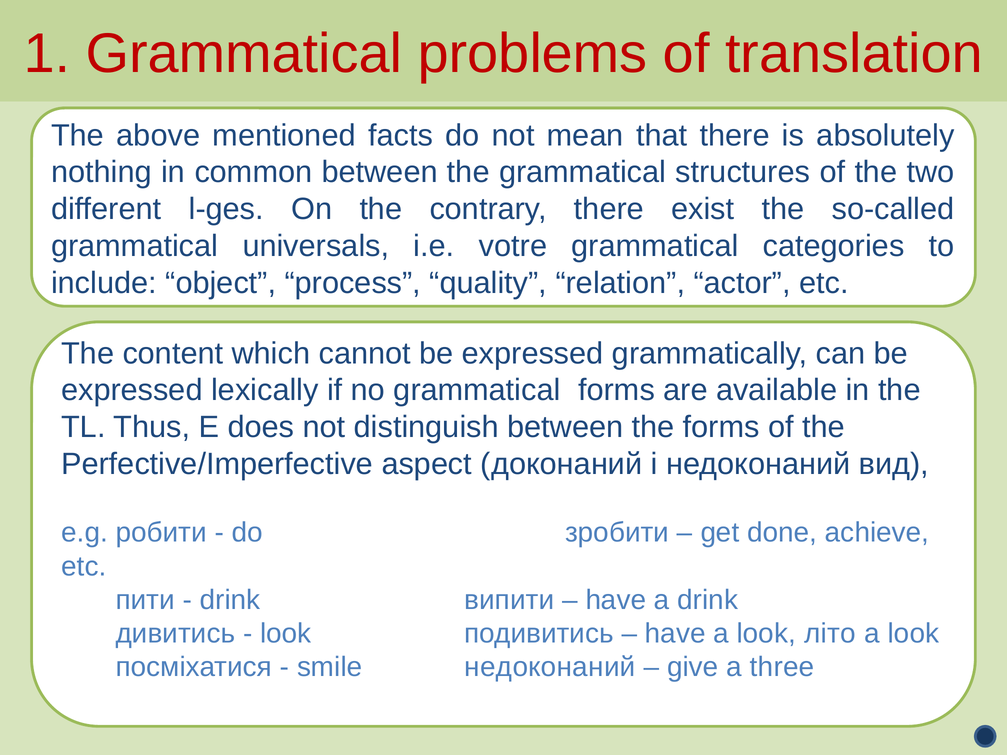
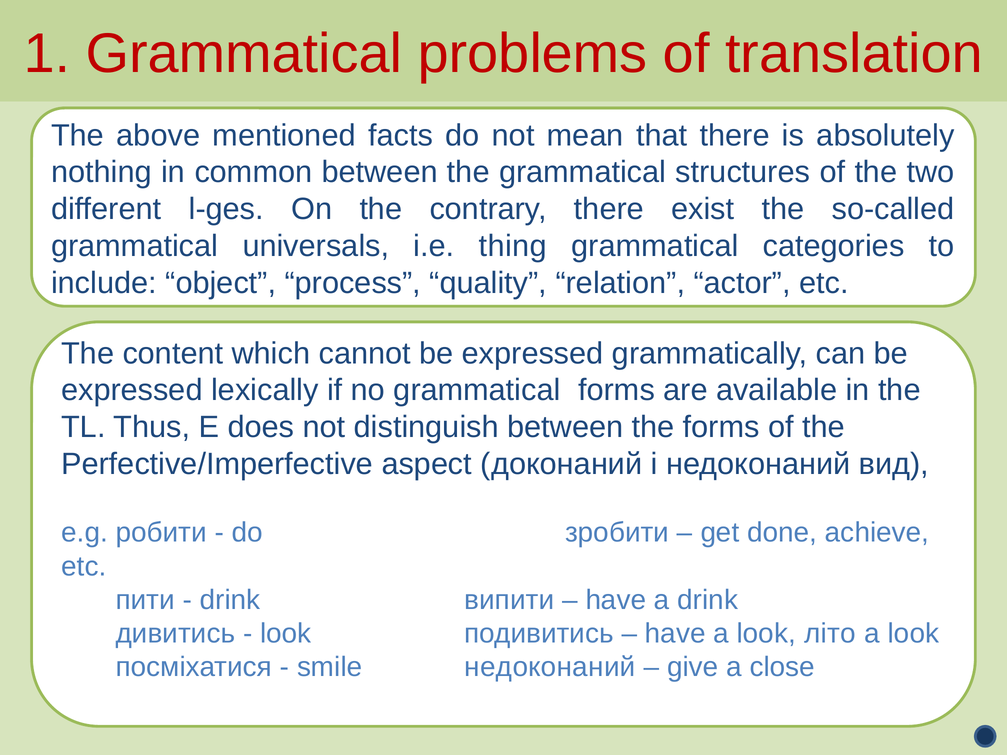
votre: votre -> thing
three: three -> close
